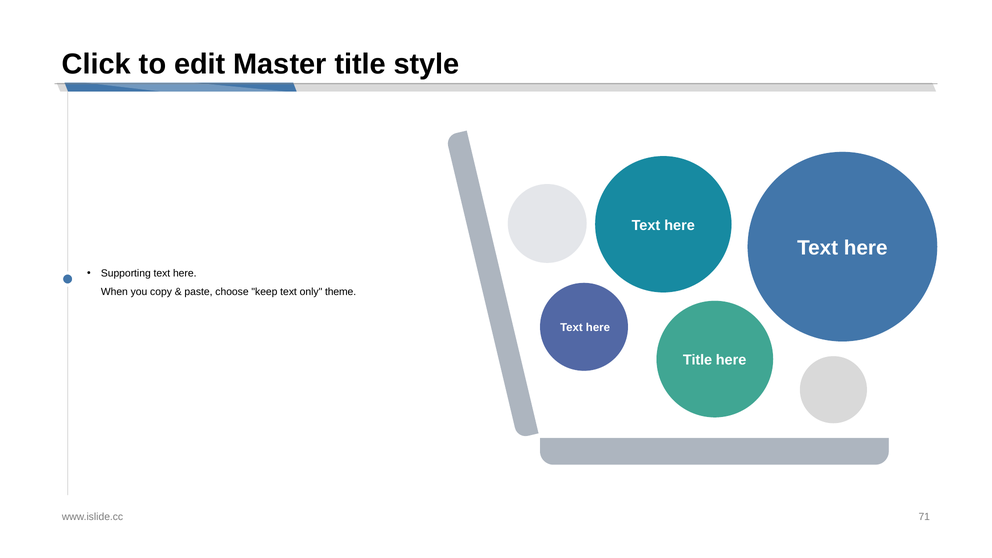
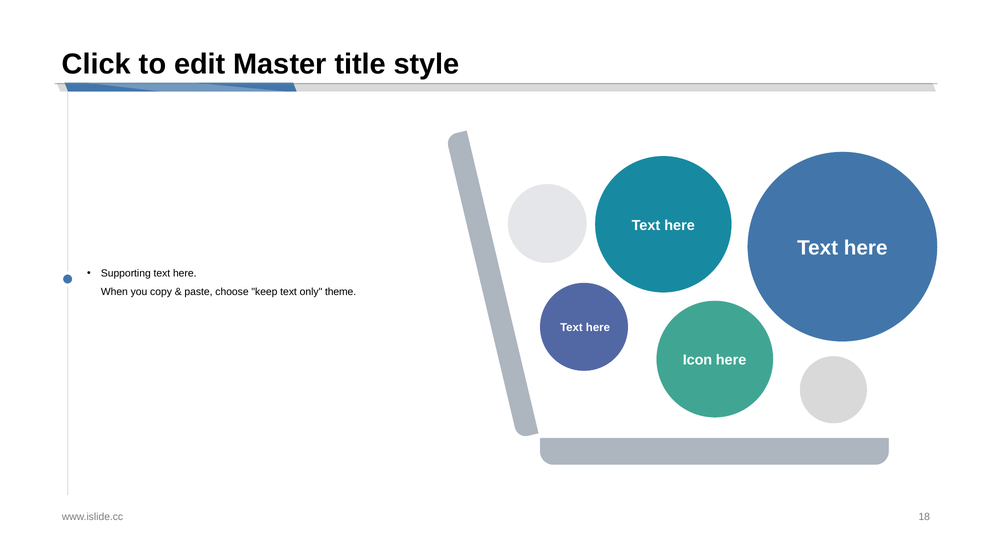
Title at (698, 360): Title -> Icon
71: 71 -> 18
